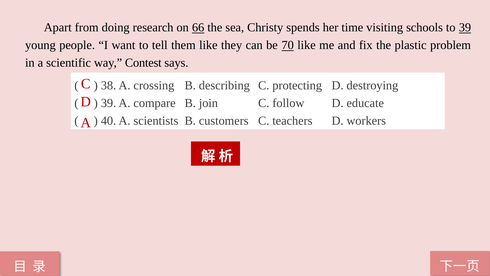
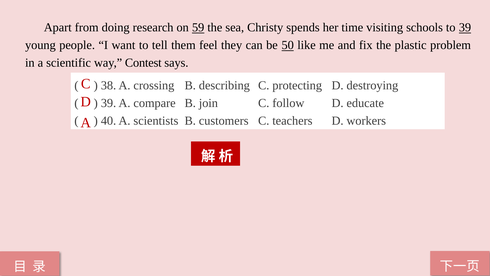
66: 66 -> 59
them like: like -> feel
70: 70 -> 50
